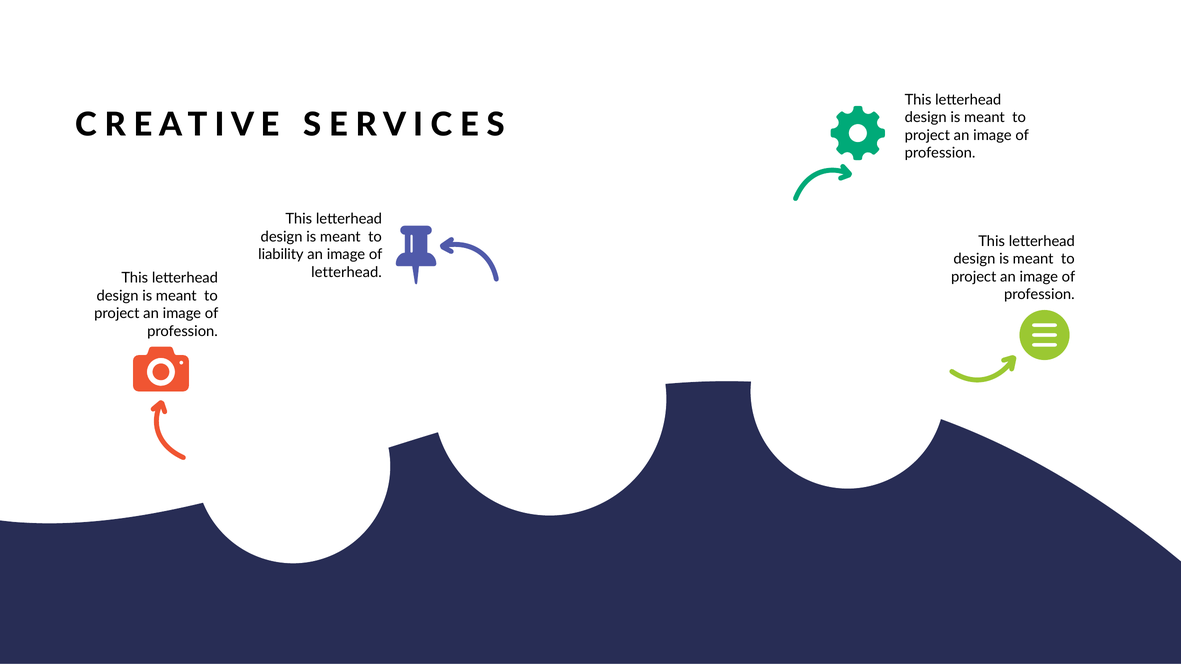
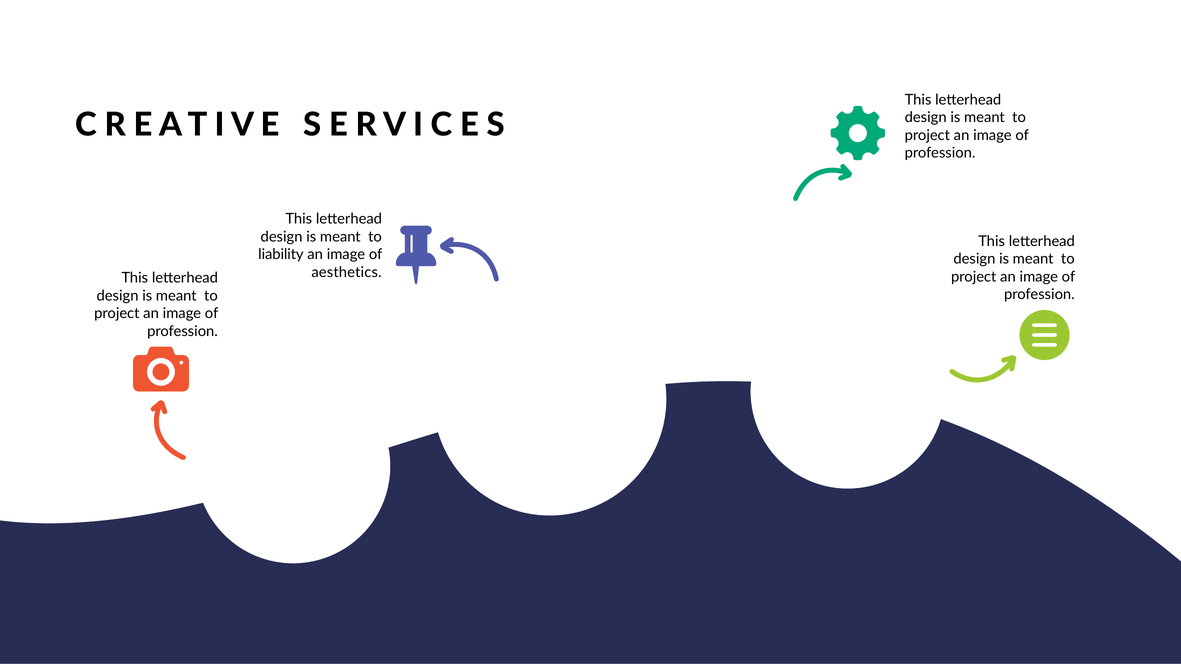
letterhead at (347, 272): letterhead -> aesthetics
